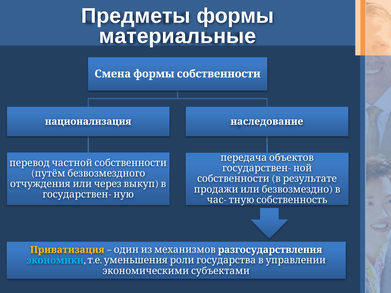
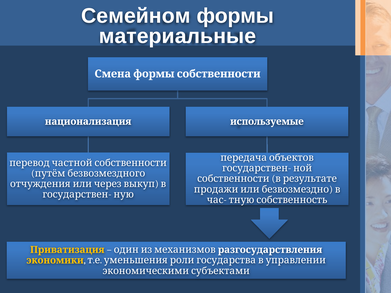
Предметы: Предметы -> Семейном
наследование: наследование -> используемые
экономики colour: light blue -> yellow
